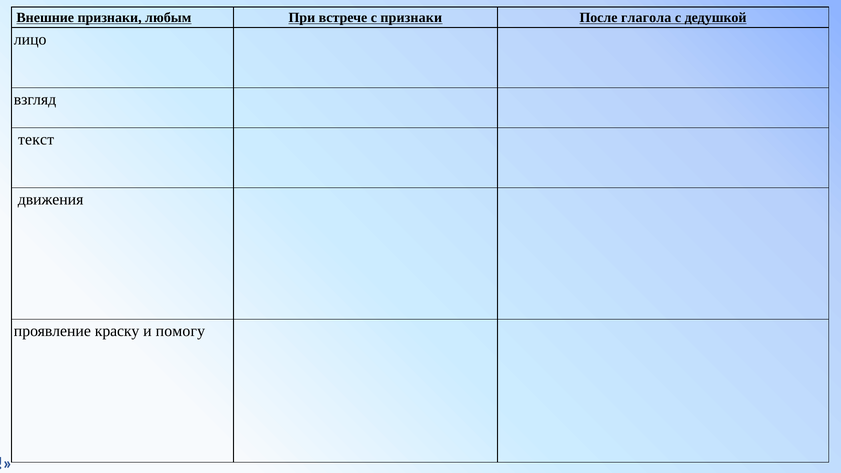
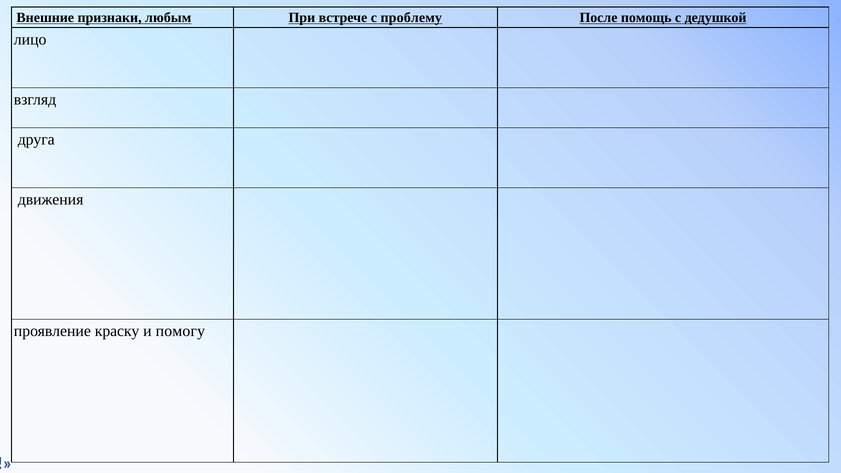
с признаки: признаки -> проблему
глагола: глагола -> помощь
текст: текст -> друга
